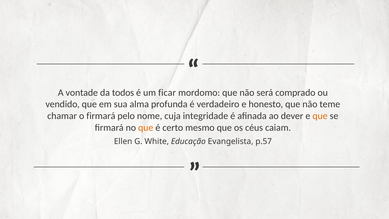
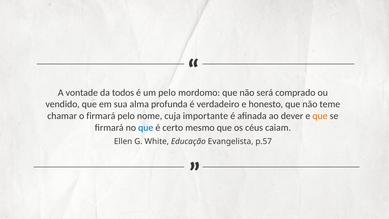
um ficar: ficar -> pelo
integridade: integridade -> importante
que at (146, 127) colour: orange -> blue
